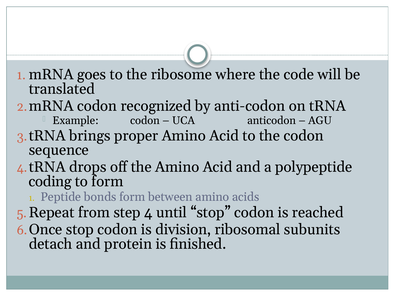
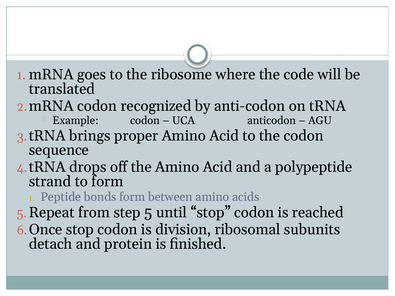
coding: coding -> strand
step 4: 4 -> 5
